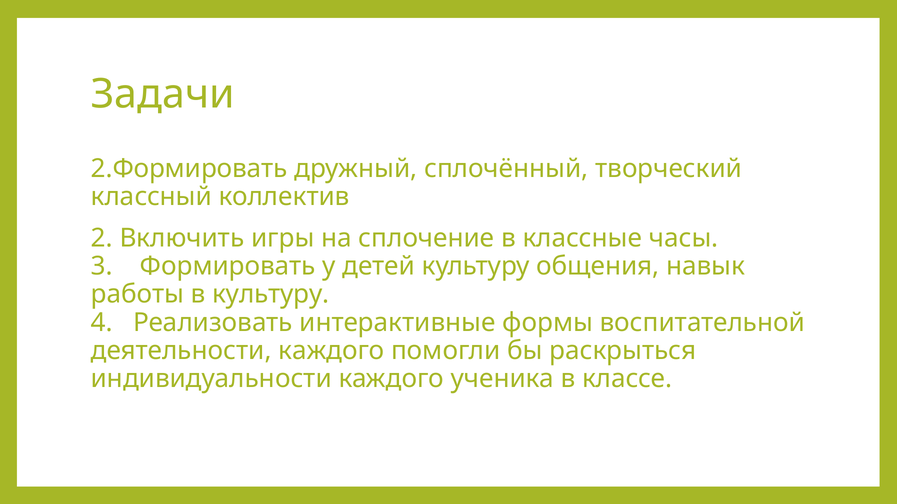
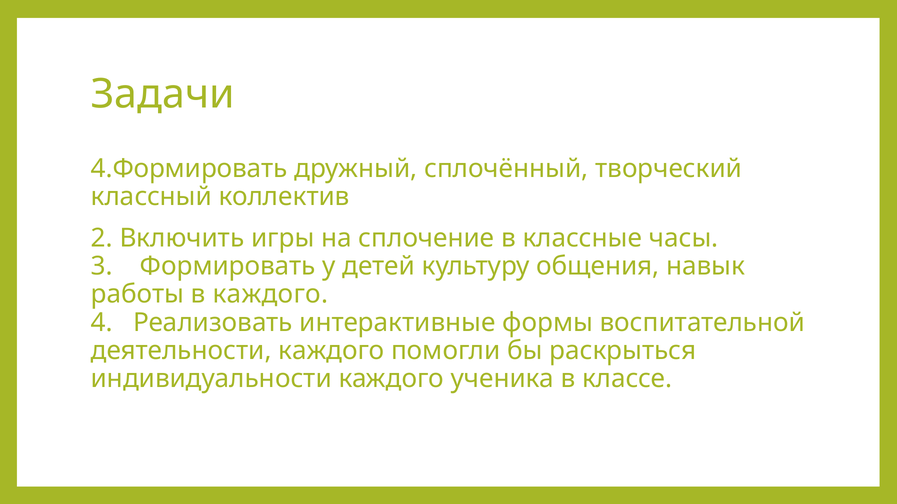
2.Формировать: 2.Формировать -> 4.Формировать
в культуру: культуру -> каждого
